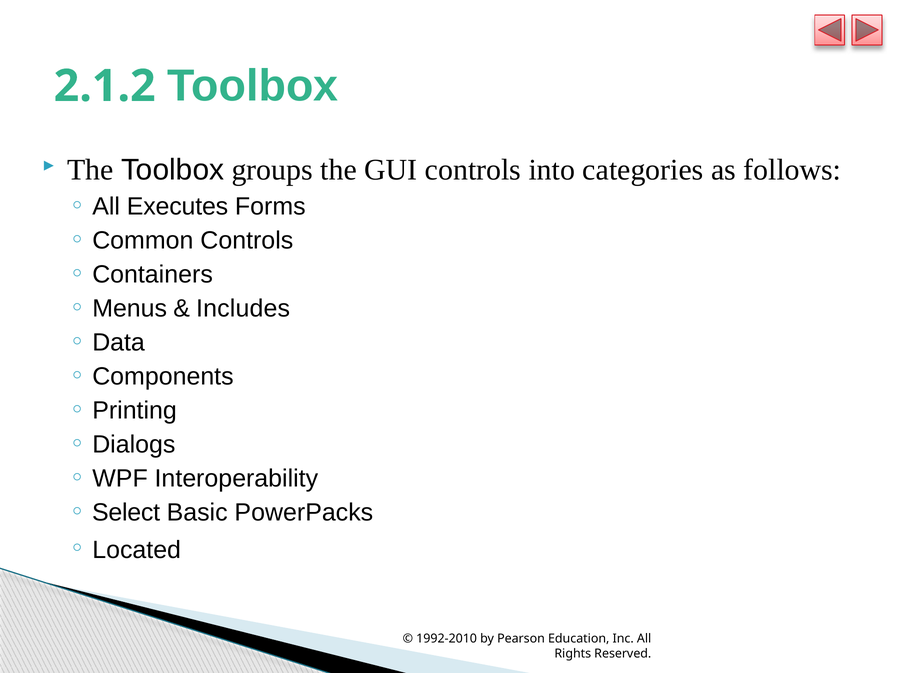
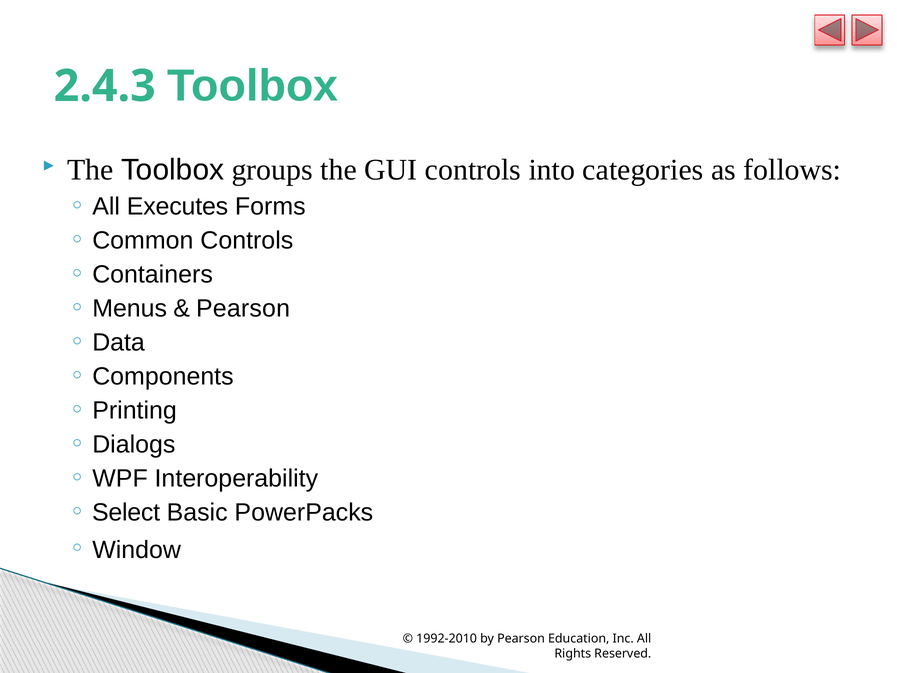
2.1.2: 2.1.2 -> 2.4.3
Includes at (243, 308): Includes -> Pearson
Located: Located -> Window
